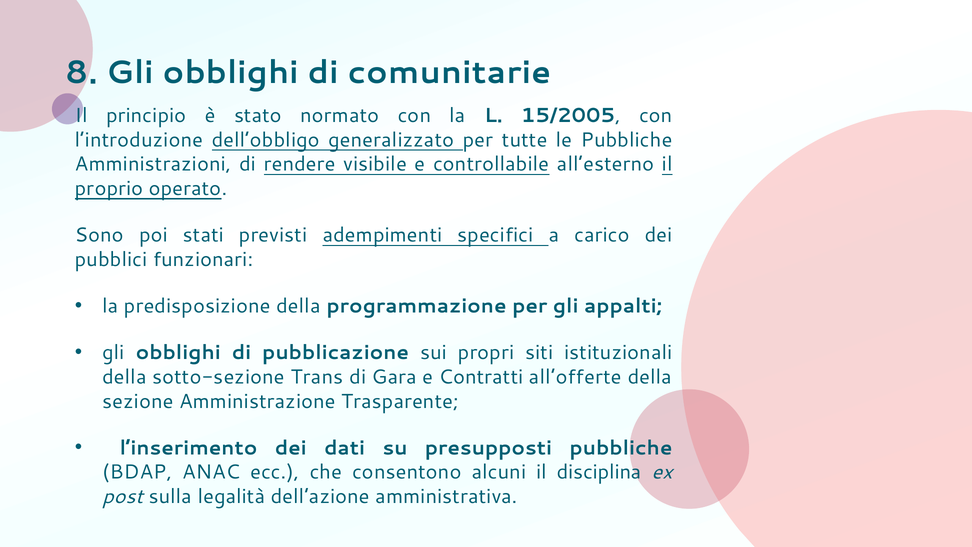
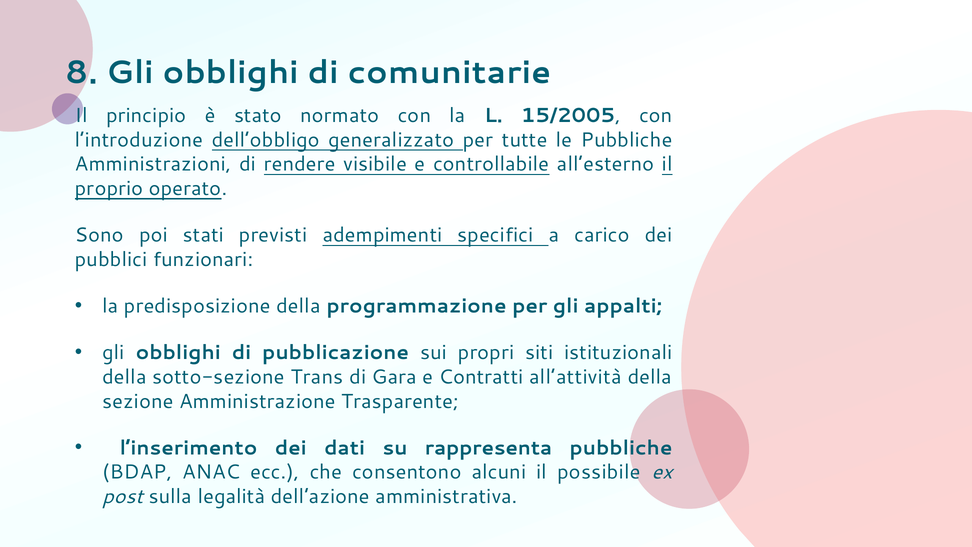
all’offerte: all’offerte -> all’attività
presupposti: presupposti -> rappresenta
disciplina: disciplina -> possibile
